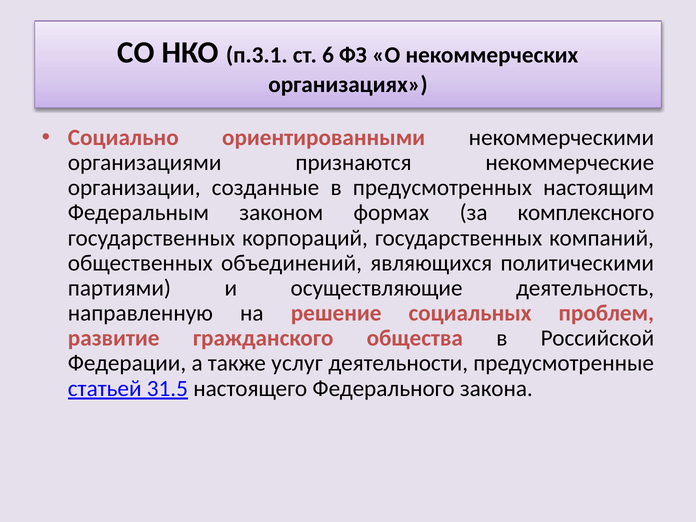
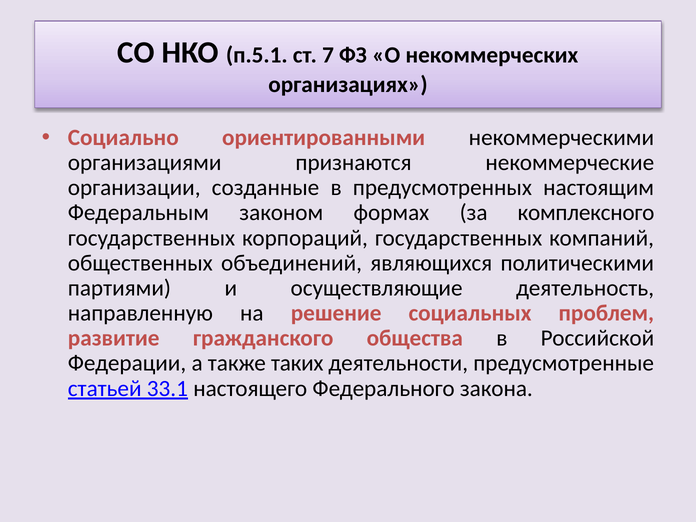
п.3.1: п.3.1 -> п.5.1
6: 6 -> 7
услуг: услуг -> таких
31.5: 31.5 -> 33.1
